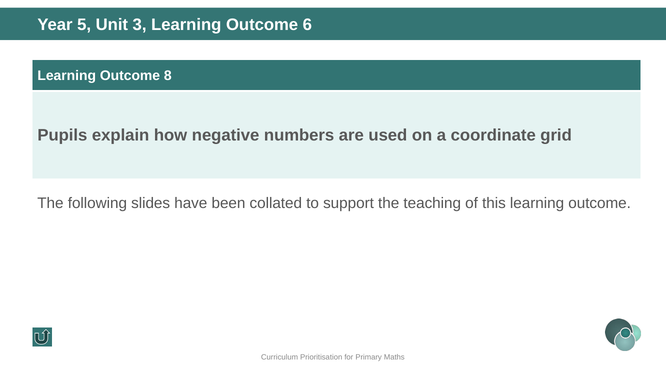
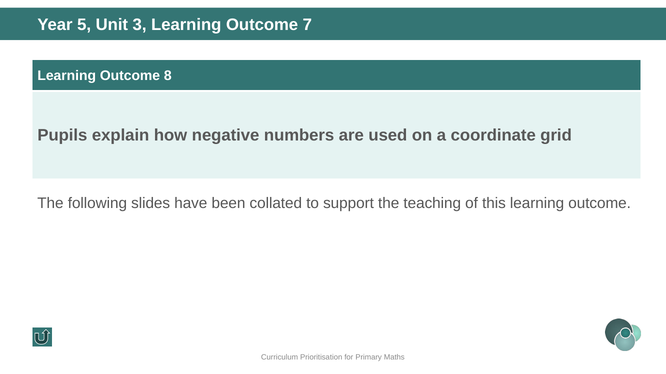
6: 6 -> 7
